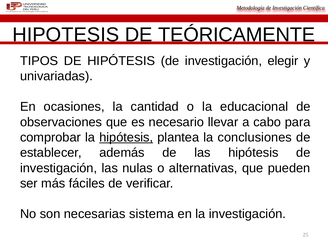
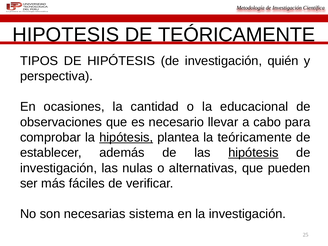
elegir: elegir -> quién
univariadas: univariadas -> perspectiva
la conclusiones: conclusiones -> teóricamente
hipótesis at (253, 153) underline: none -> present
